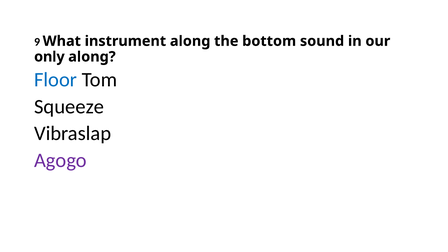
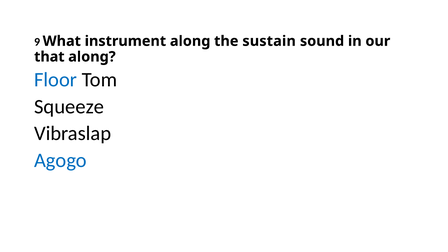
bottom: bottom -> sustain
only: only -> that
Agogo colour: purple -> blue
